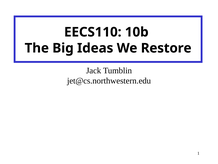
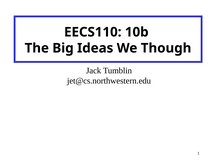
Restore: Restore -> Though
